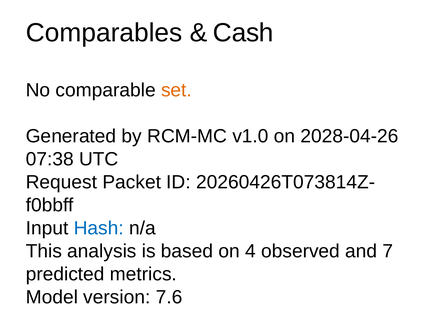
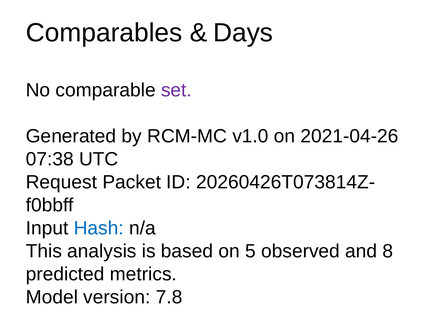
Cash: Cash -> Days
set colour: orange -> purple
2028-04-26: 2028-04-26 -> 2021-04-26
4: 4 -> 5
7: 7 -> 8
7.6: 7.6 -> 7.8
